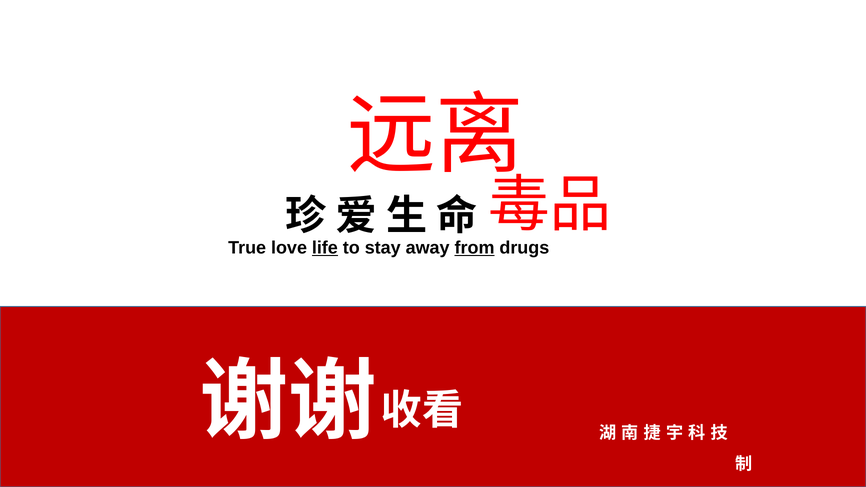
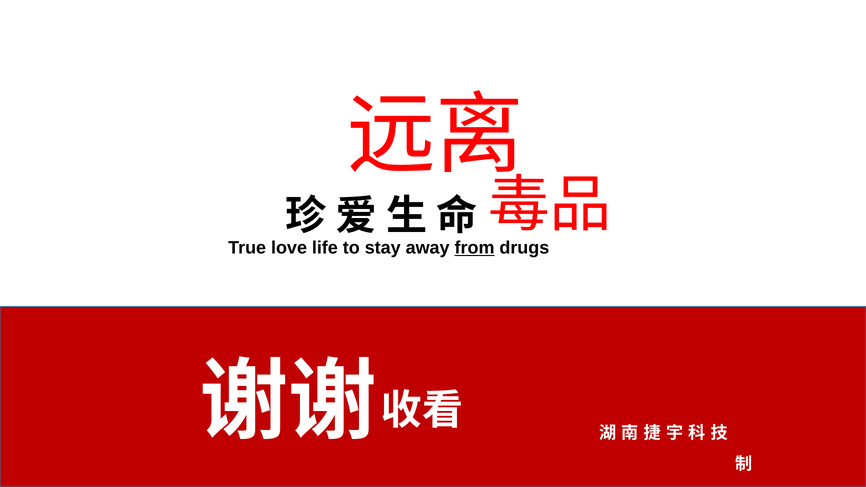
life underline: present -> none
